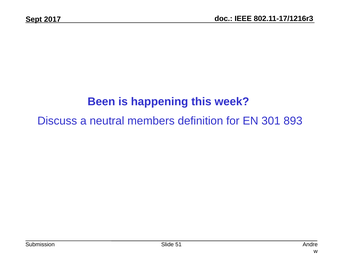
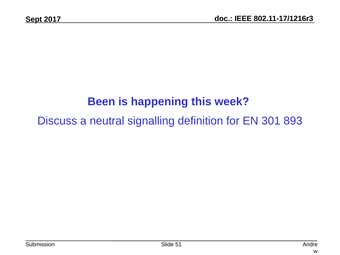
members: members -> signalling
